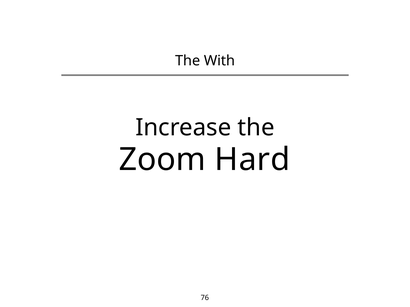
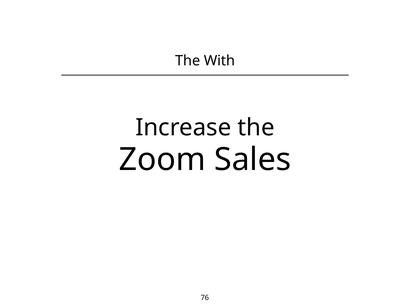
Hard: Hard -> Sales
